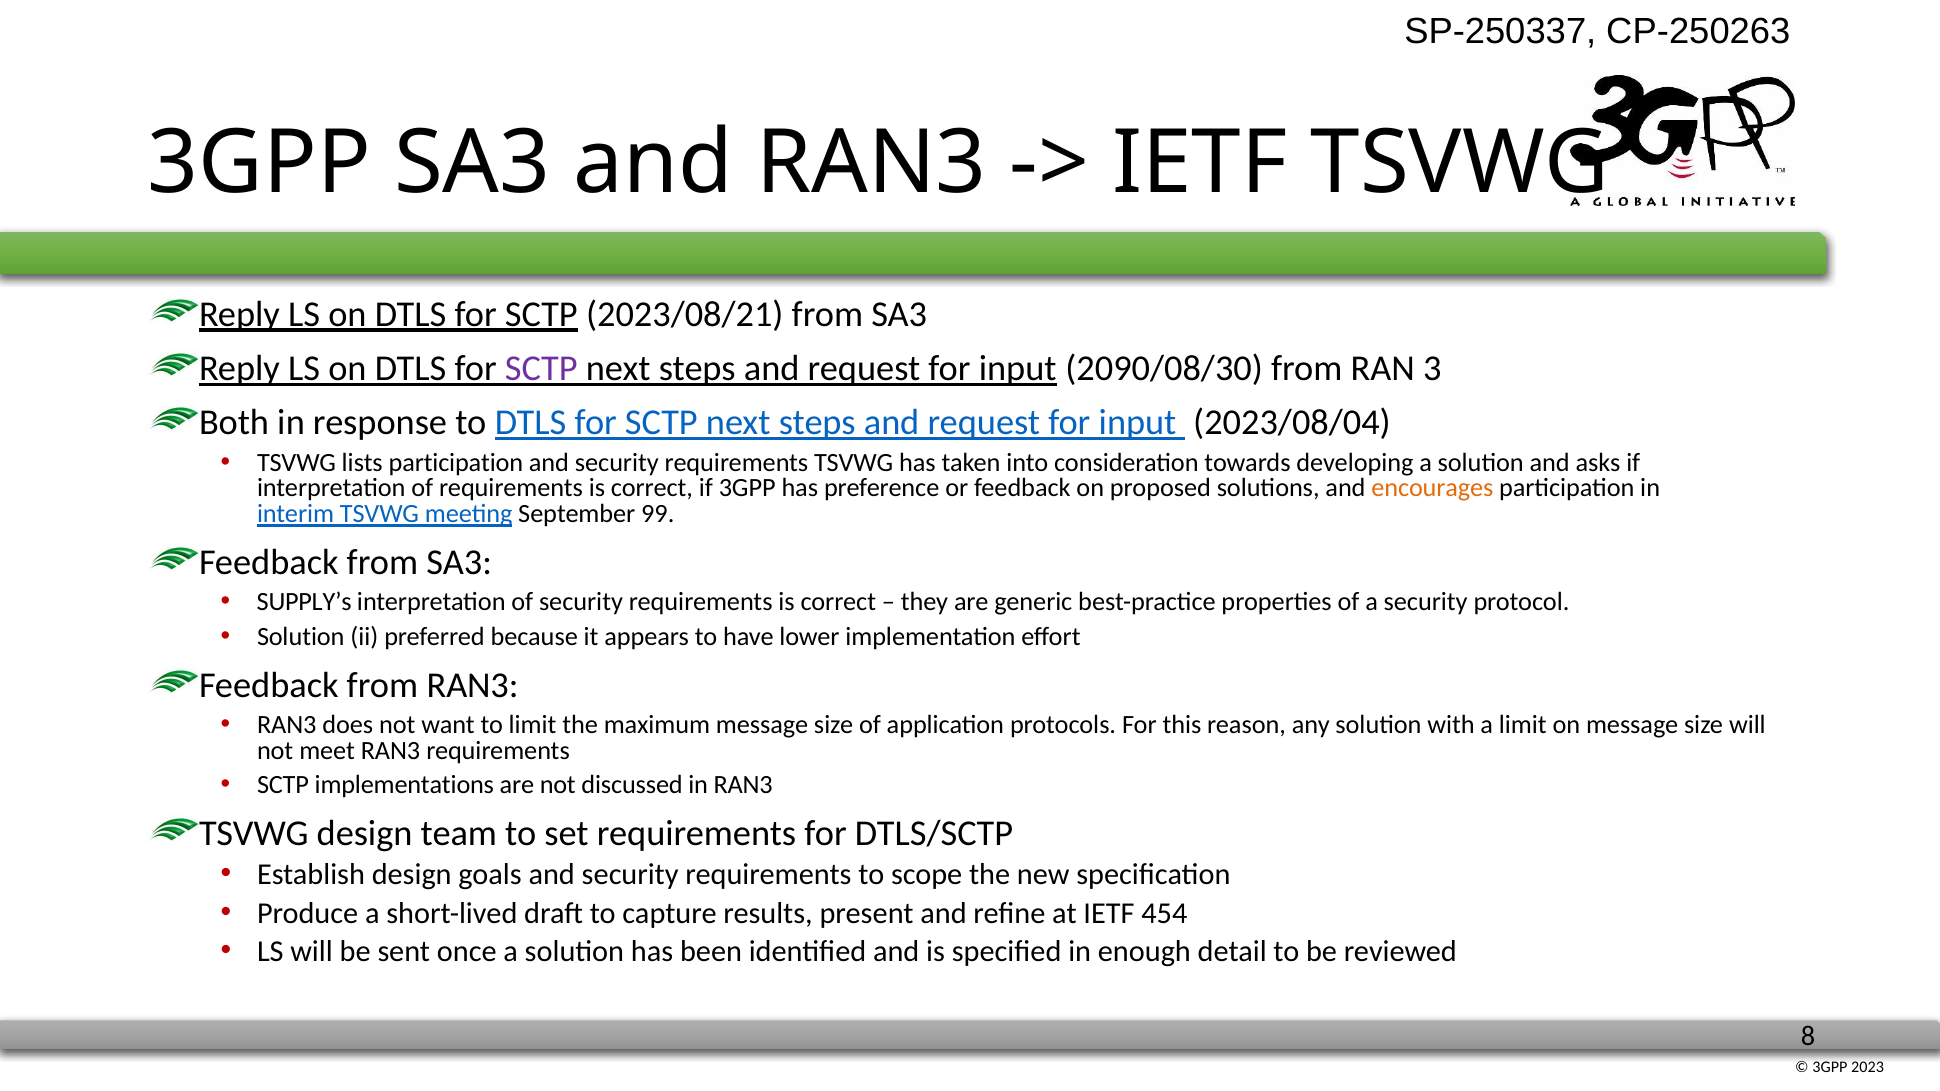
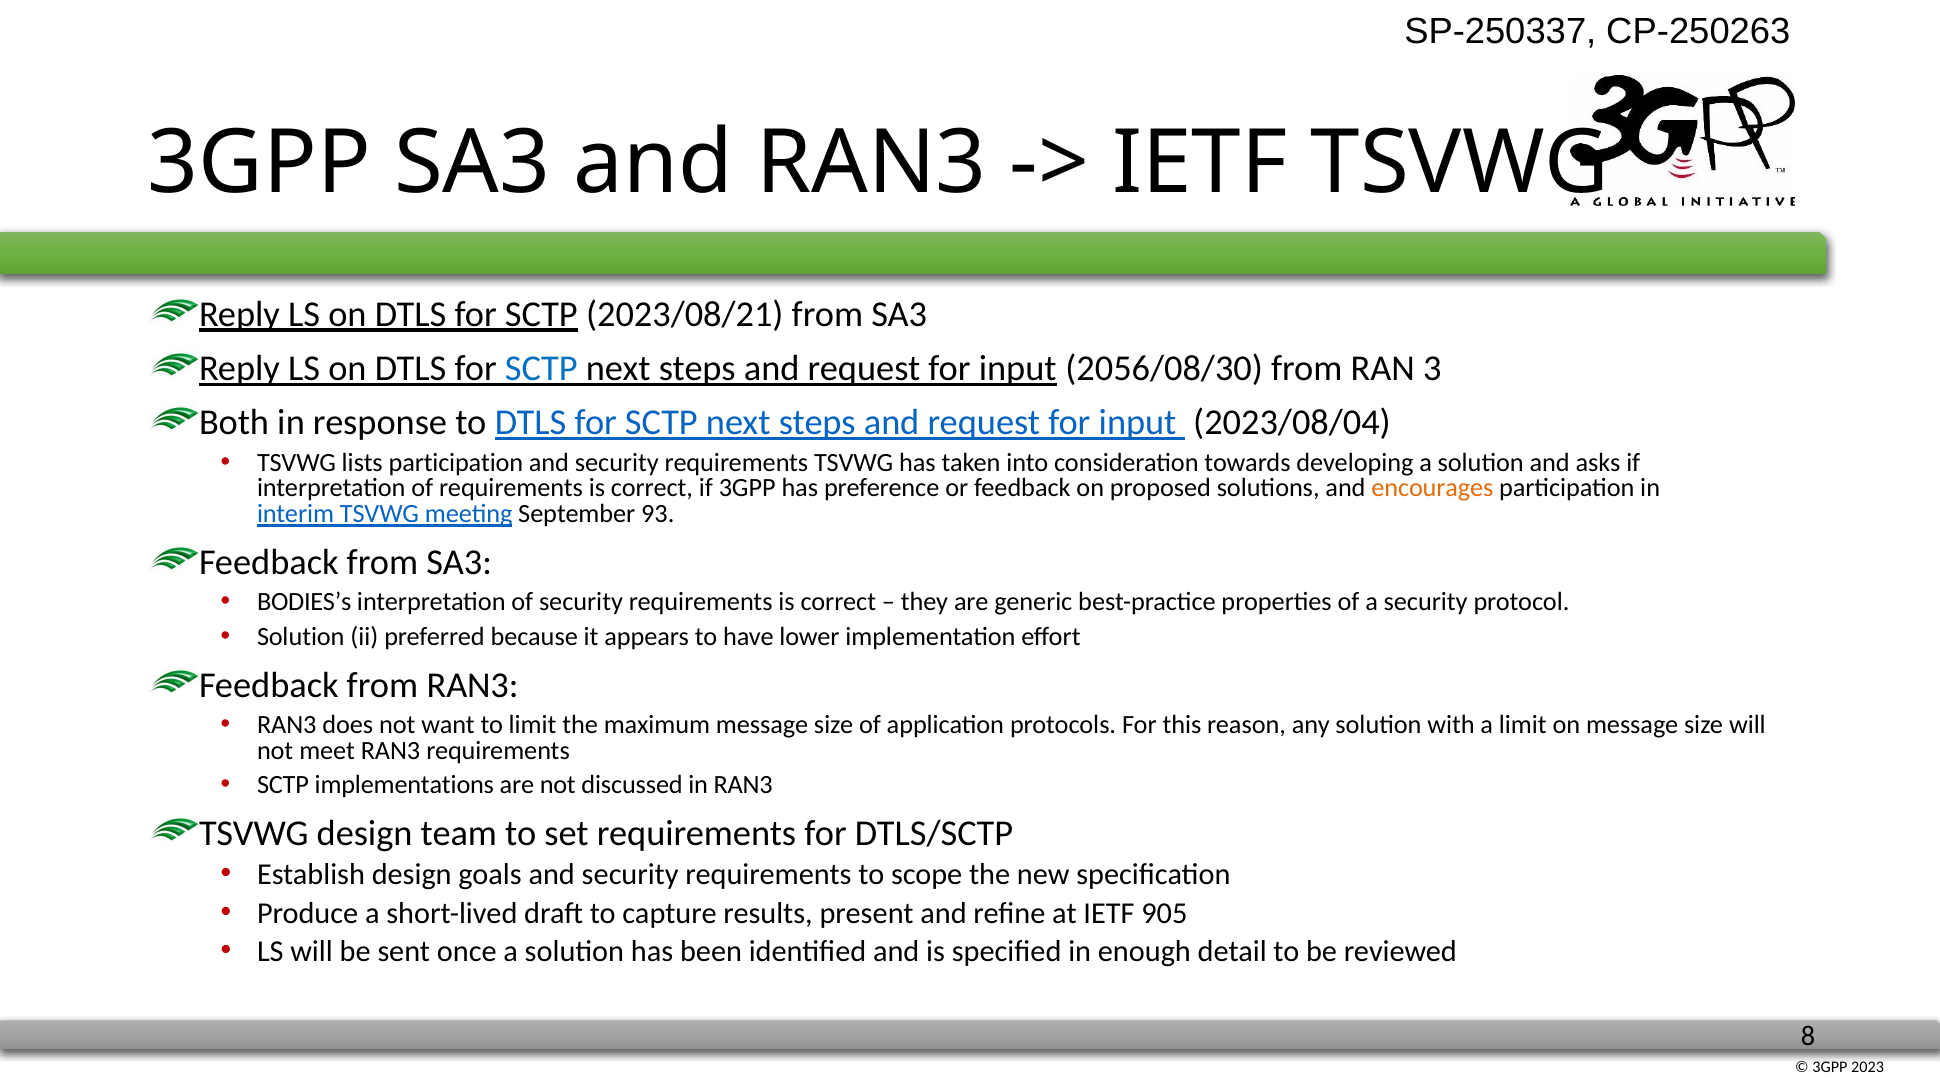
SCTP at (541, 369) colour: purple -> blue
2090/08/30: 2090/08/30 -> 2056/08/30
99: 99 -> 93
SUPPLY’s: SUPPLY’s -> BODIES’s
454: 454 -> 905
